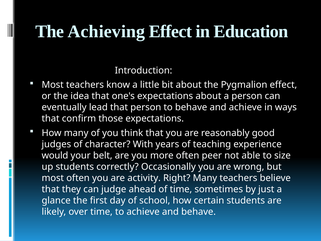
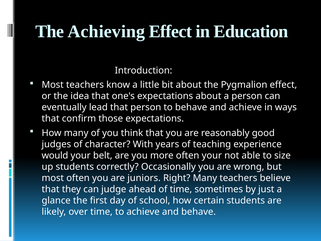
often peer: peer -> your
activity: activity -> juniors
